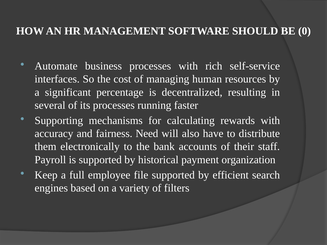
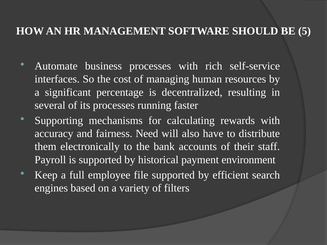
0: 0 -> 5
organization: organization -> environment
